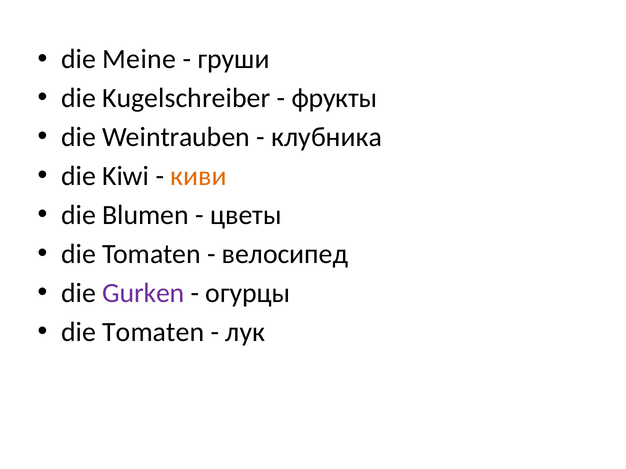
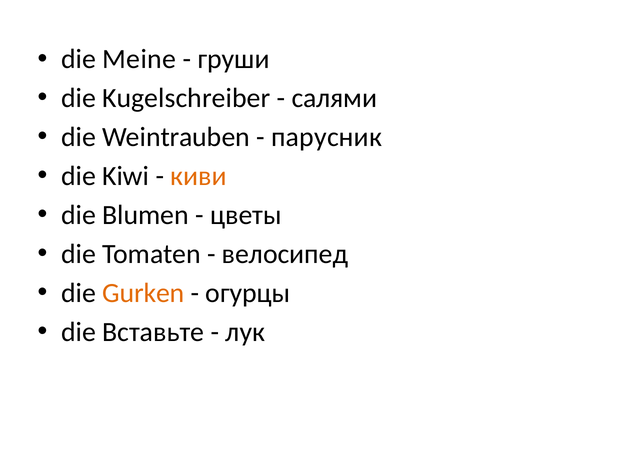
фрукты: фрукты -> салями
клубника: клубника -> парусник
Gurken colour: purple -> orange
Tomaten at (153, 332): Tomaten -> Вставьте
